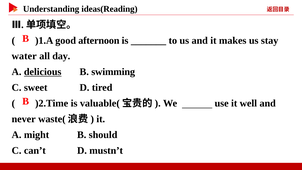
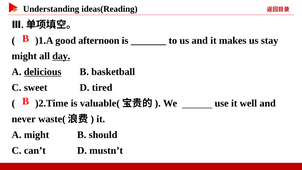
water at (24, 56): water -> might
day underline: none -> present
swimming: swimming -> basketball
